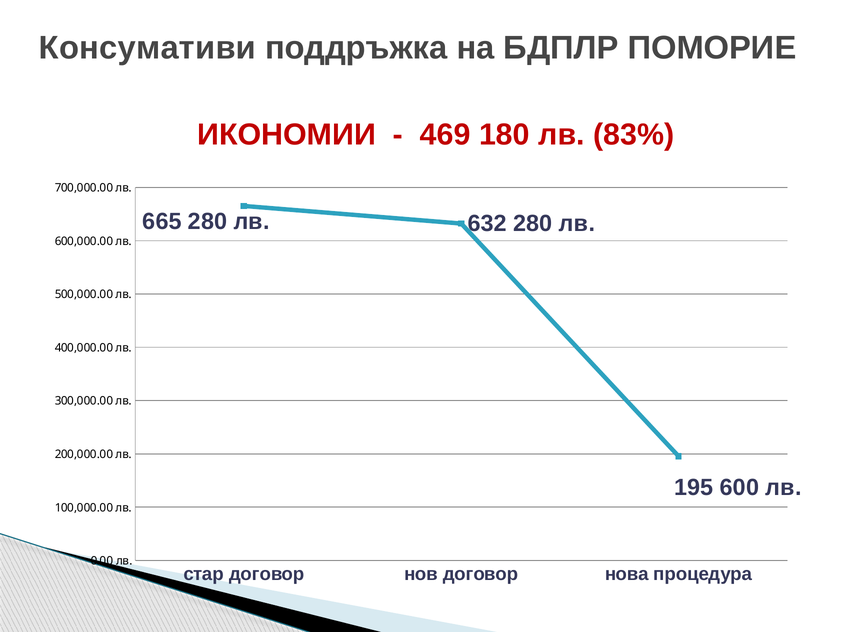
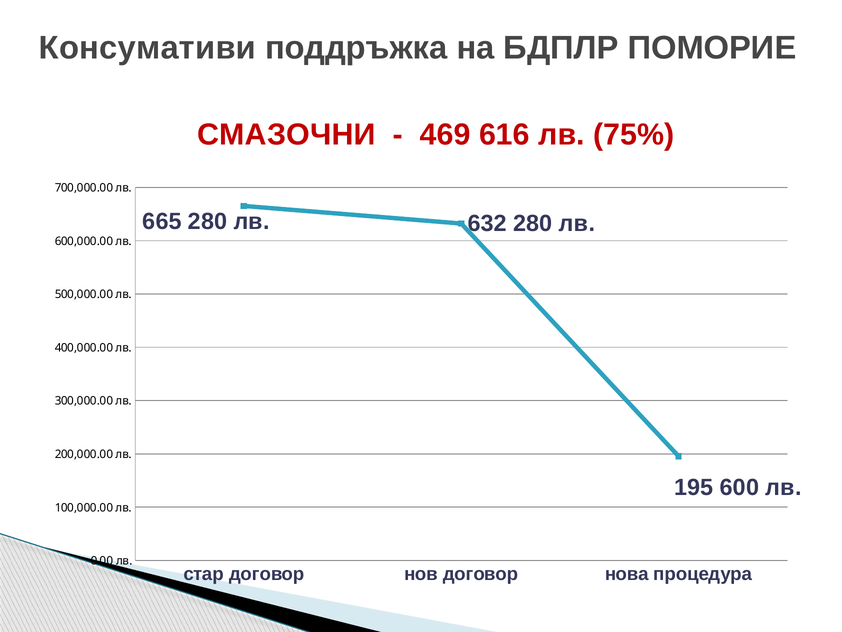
ИКОНОМИИ: ИКОНОМИИ -> СМАЗОЧНИ
180: 180 -> 616
83%: 83% -> 75%
